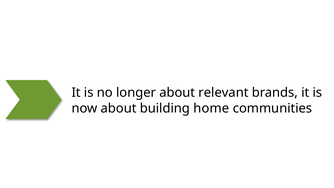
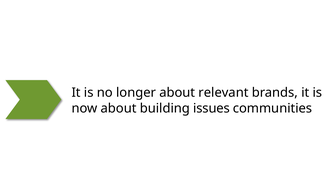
home: home -> issues
